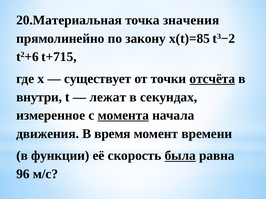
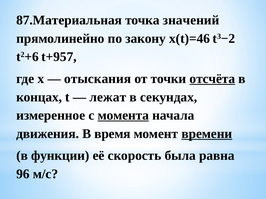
20.Материальная: 20.Материальная -> 87.Материальная
значения: значения -> значений
x(t)=85: x(t)=85 -> x(t)=46
t+715: t+715 -> t+957
существует: существует -> отыскания
внутри: внутри -> концах
времени underline: none -> present
была underline: present -> none
